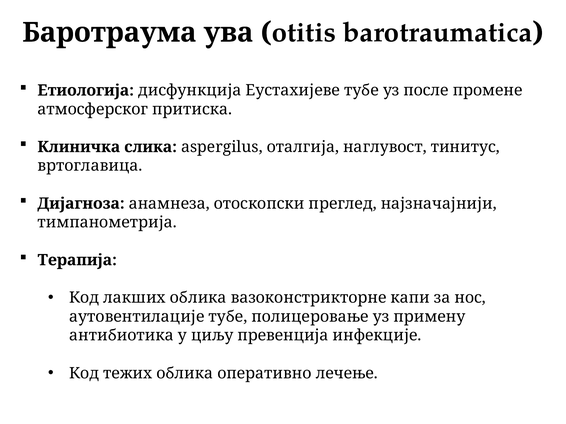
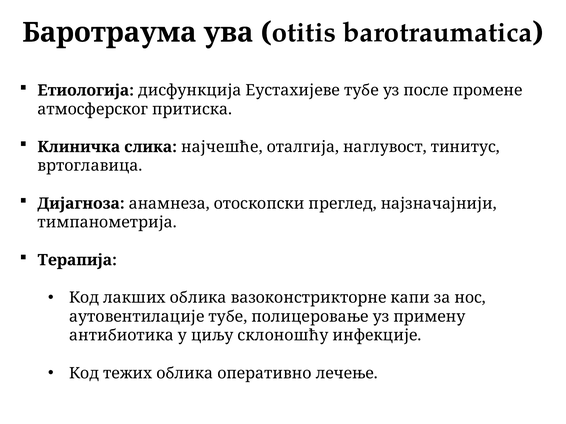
aspergilus: aspergilus -> најчешће
превенција: превенција -> склоношћу
